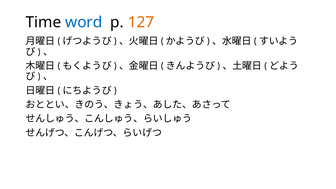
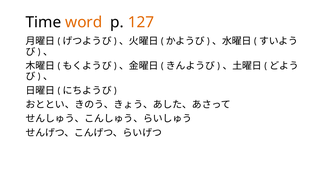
word colour: blue -> orange
